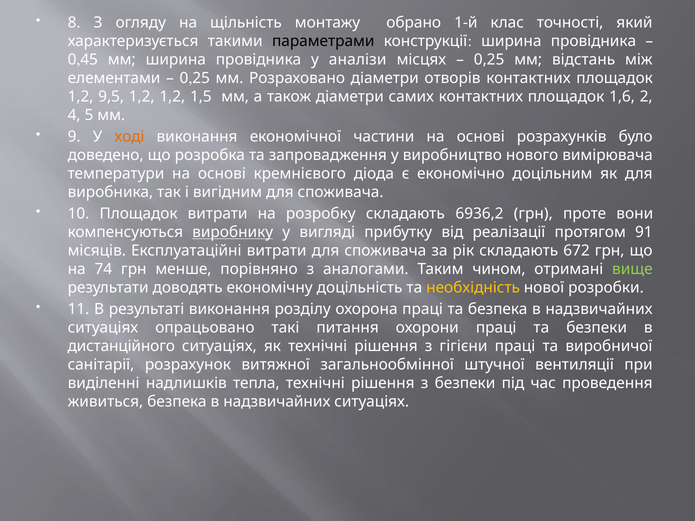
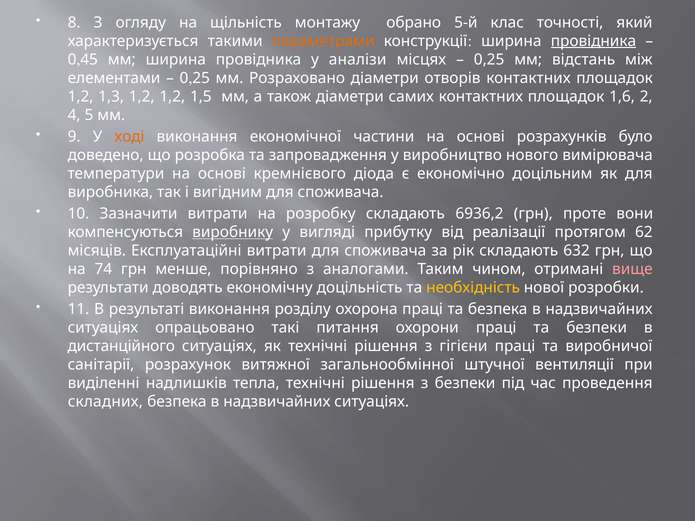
1-й: 1-й -> 5-й
параметрами colour: black -> orange
провідника at (593, 41) underline: none -> present
9,5: 9,5 -> 1,3
10 Площадок: Площадок -> Зазначити
91: 91 -> 62
672: 672 -> 632
вище colour: light green -> pink
живиться: живиться -> складних
